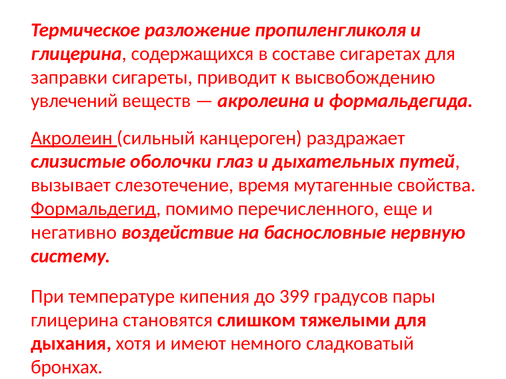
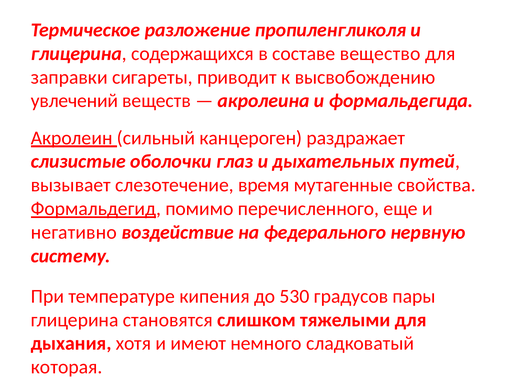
сигаретах: сигаретах -> вещество
баснословные: баснословные -> федерального
399: 399 -> 530
бронхах: бронхах -> которая
